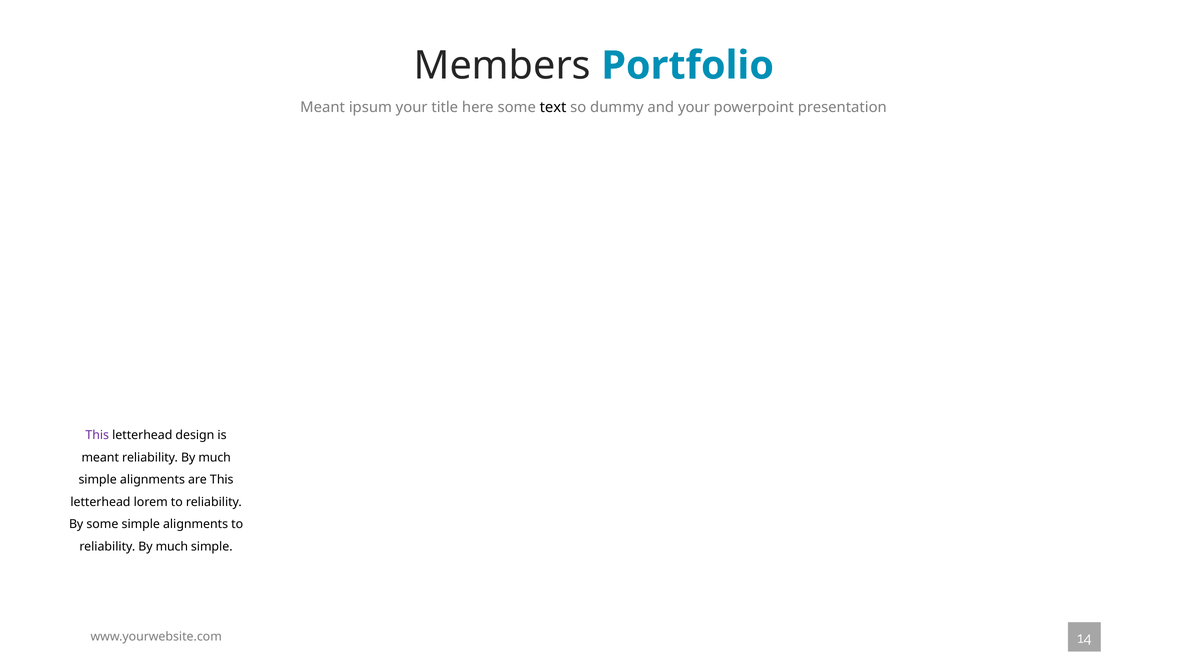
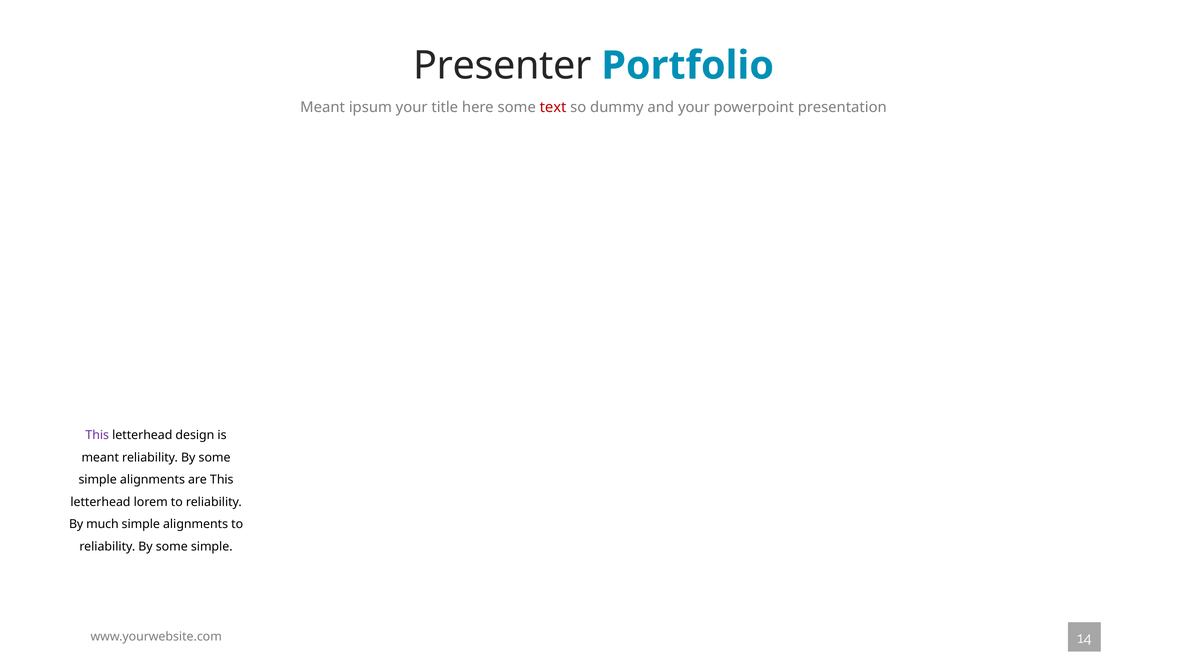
Members: Members -> Presenter
text colour: black -> red
meant reliability By much: much -> some
By some: some -> much
much at (172, 547): much -> some
